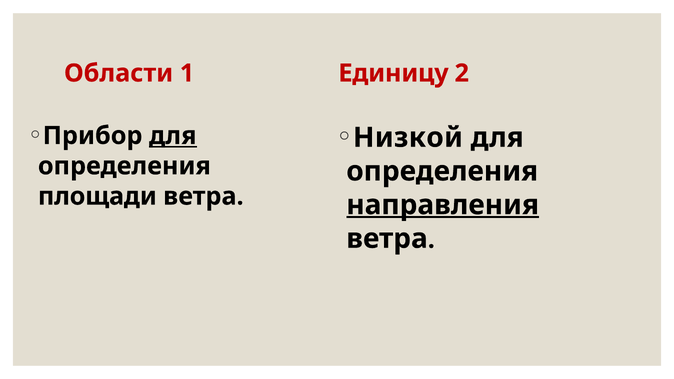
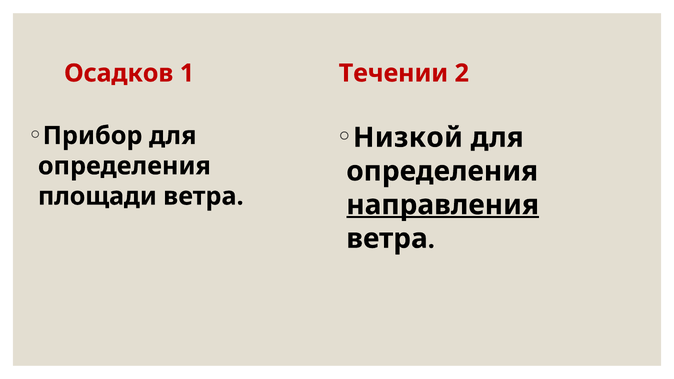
Области: Области -> Осадков
Единицу: Единицу -> Течении
для at (173, 136) underline: present -> none
